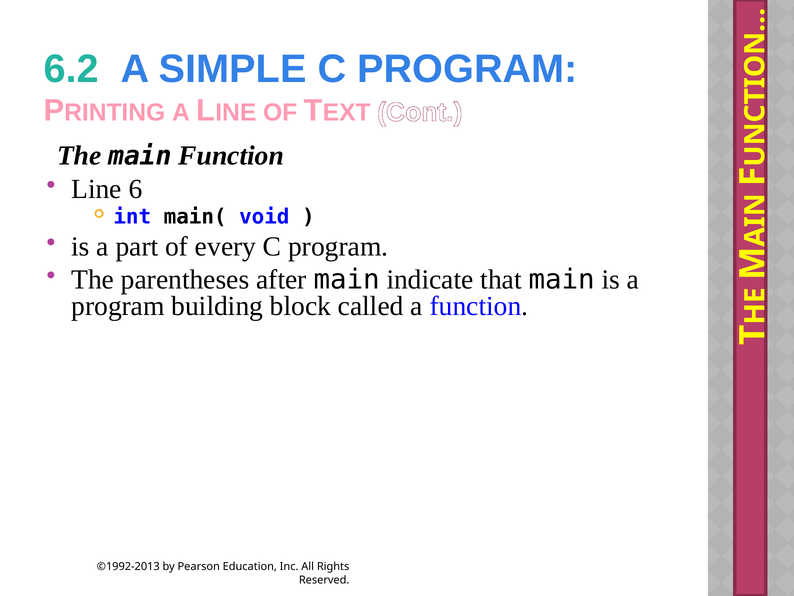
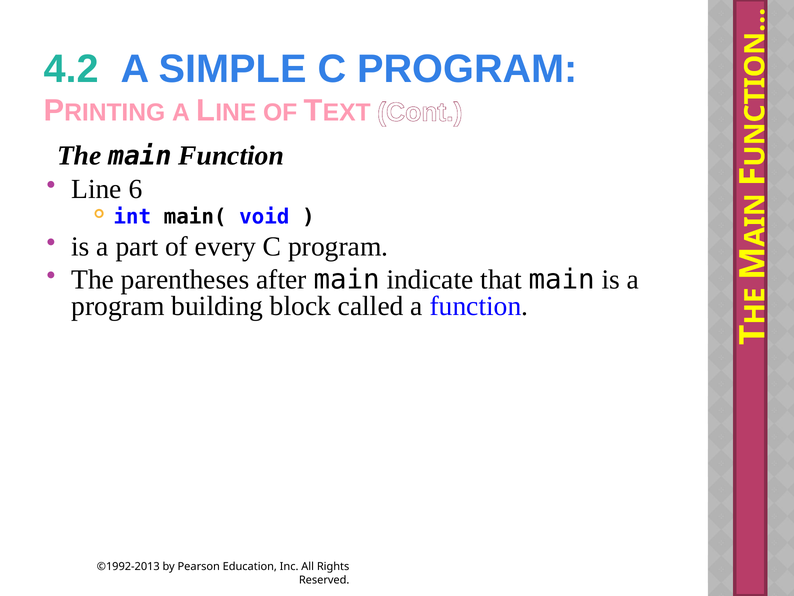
6.2: 6.2 -> 4.2
